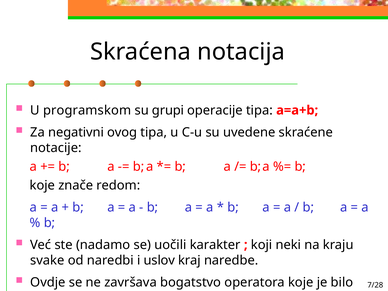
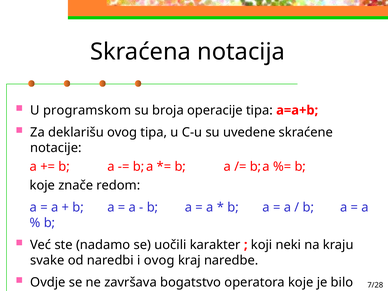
grupi: grupi -> broja
negativni: negativni -> deklarišu
i uslov: uslov -> ovog
